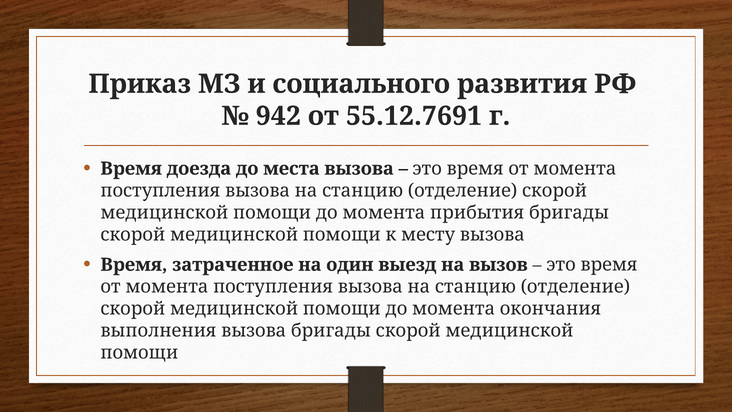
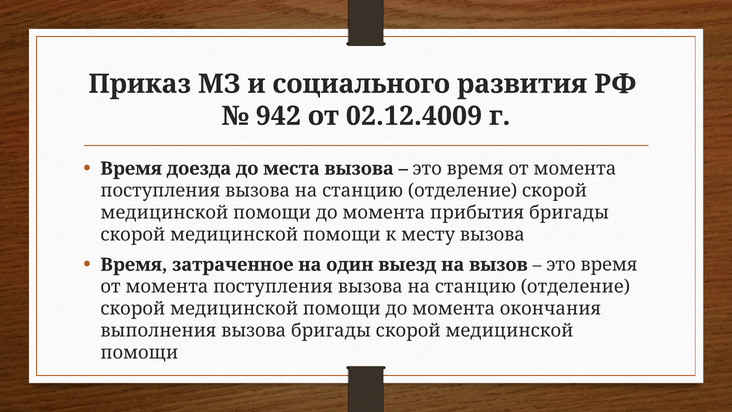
55.12.7691: 55.12.7691 -> 02.12.4009
